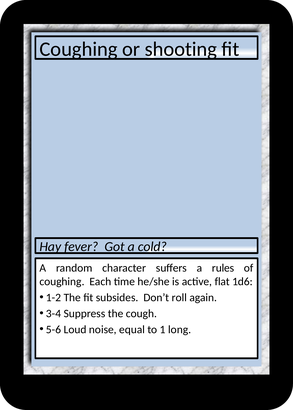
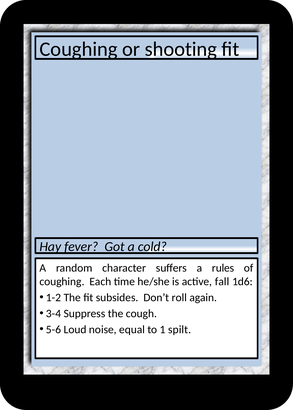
flat: flat -> fall
long: long -> spilt
